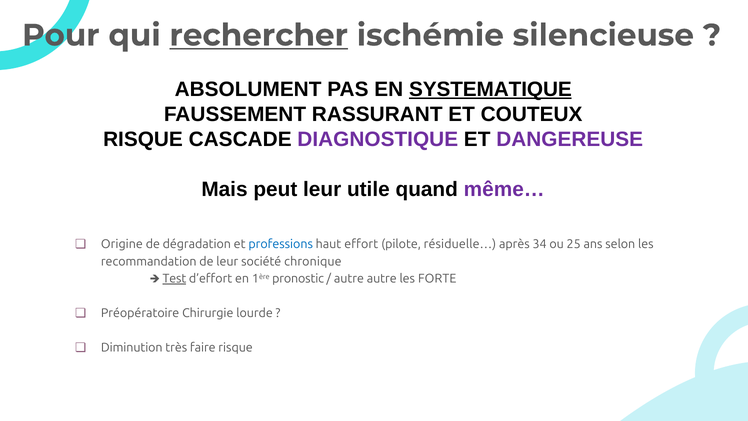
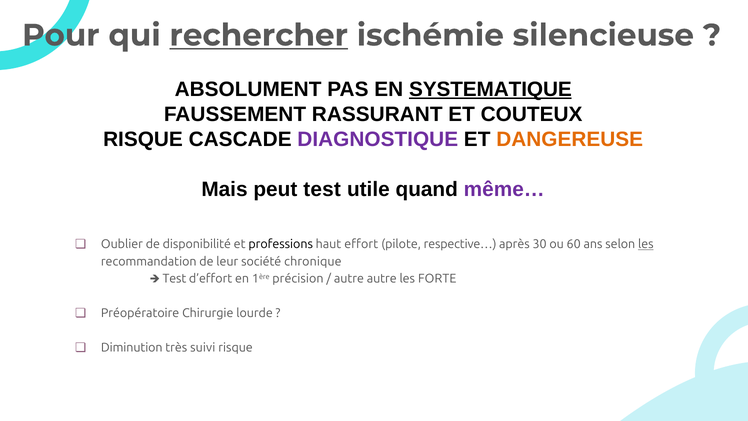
DANGEREUSE colour: purple -> orange
peut leur: leur -> test
Origine: Origine -> Oublier
dégradation: dégradation -> disponibilité
professions colour: blue -> black
résiduelle…: résiduelle… -> respective…
34: 34 -> 30
25: 25 -> 60
les at (646, 244) underline: none -> present
Test at (174, 279) underline: present -> none
pronostic: pronostic -> précision
faire: faire -> suivi
